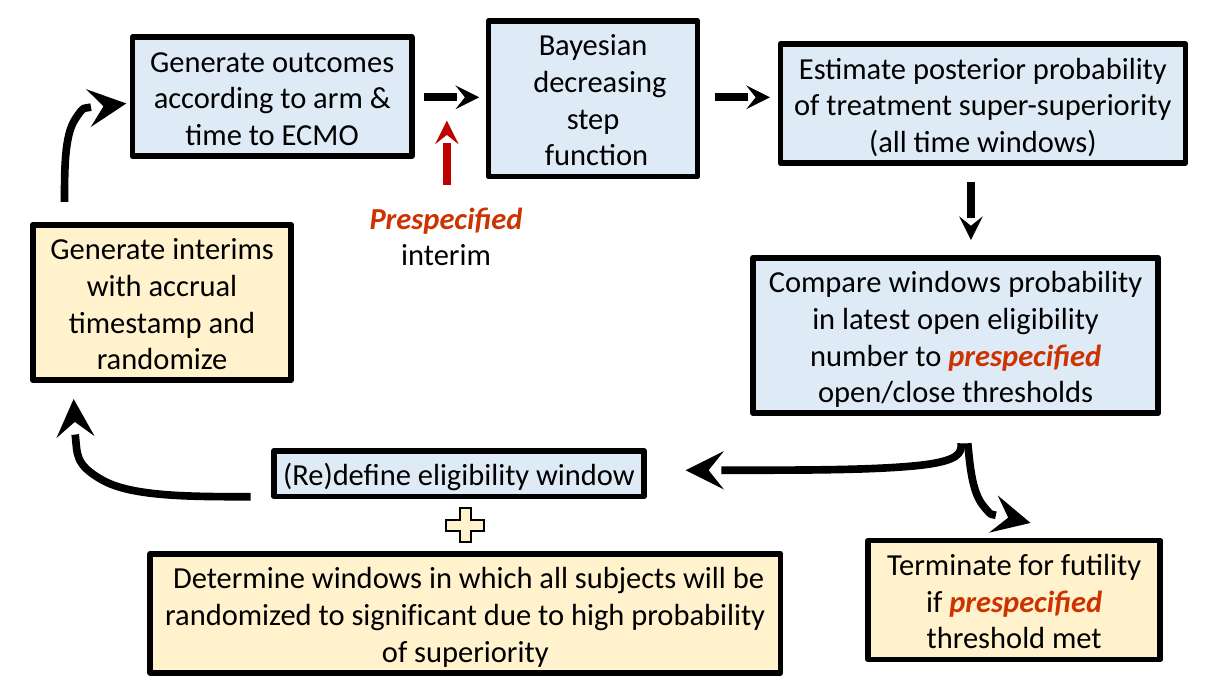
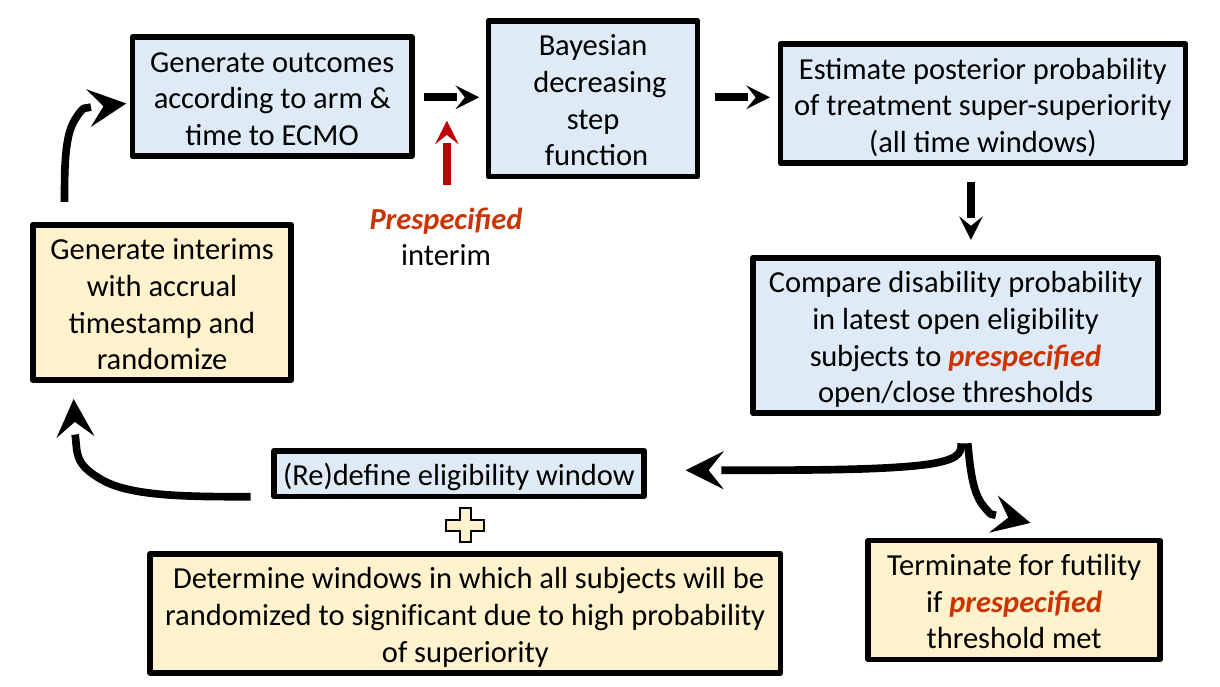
Compare windows: windows -> disability
number at (859, 356): number -> subjects
